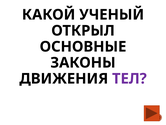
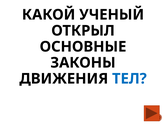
ТЕЛ colour: purple -> blue
